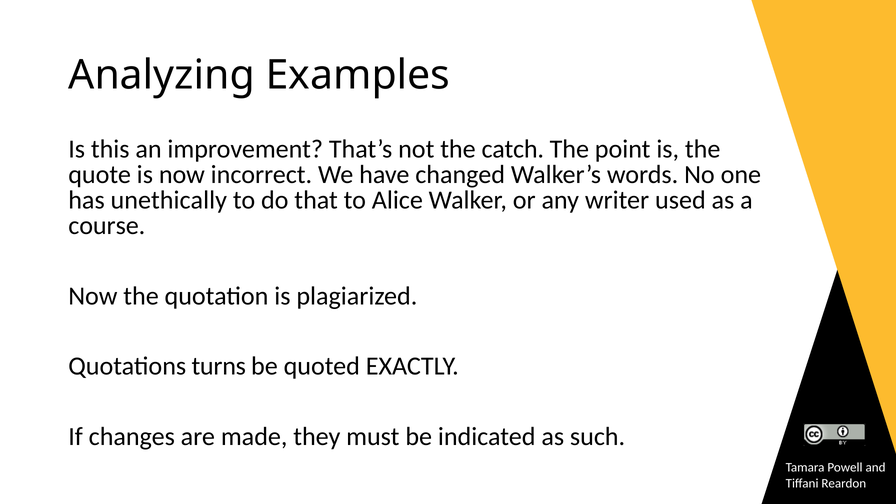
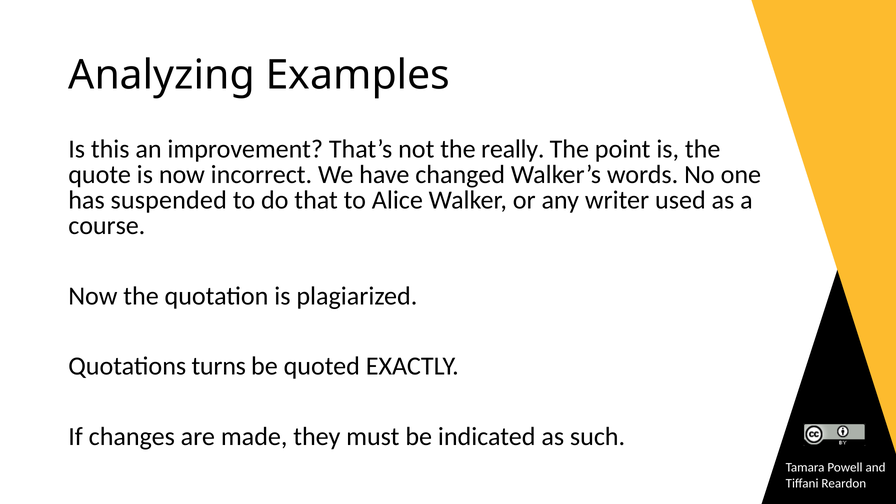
catch: catch -> really
unethically: unethically -> suspended
